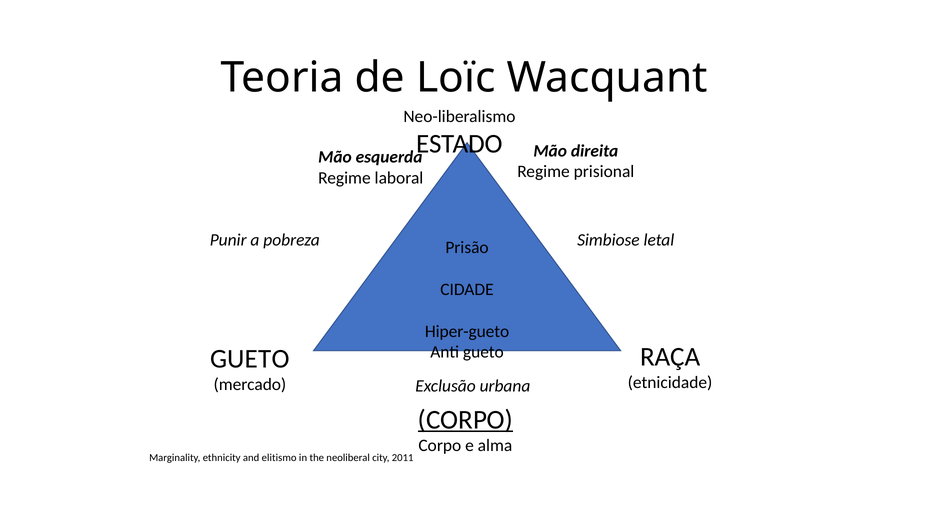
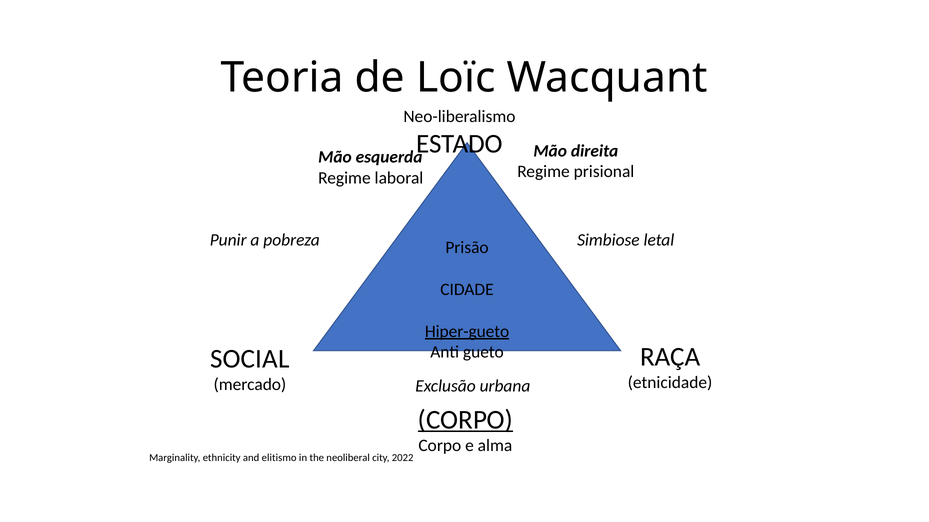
Hiper-gueto underline: none -> present
GUETO at (250, 359): GUETO -> SOCIAL
2011: 2011 -> 2022
